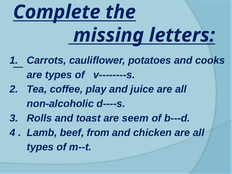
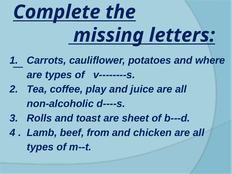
cooks: cooks -> where
seem: seem -> sheet
